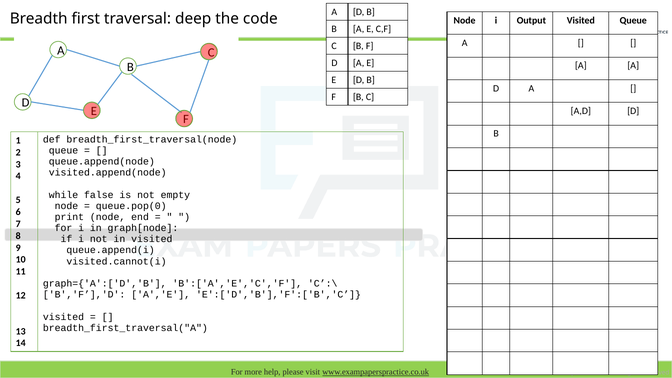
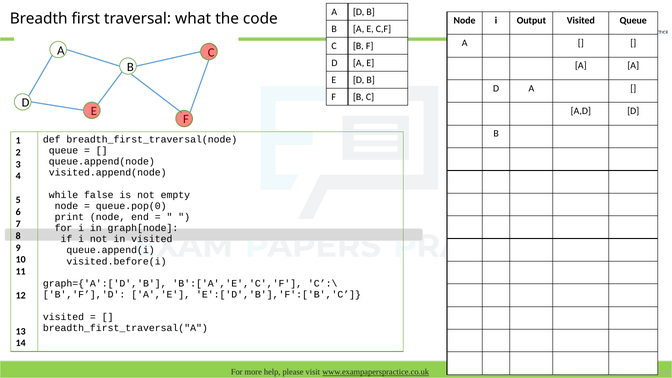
deep: deep -> what
visited.cannot(i: visited.cannot(i -> visited.before(i
